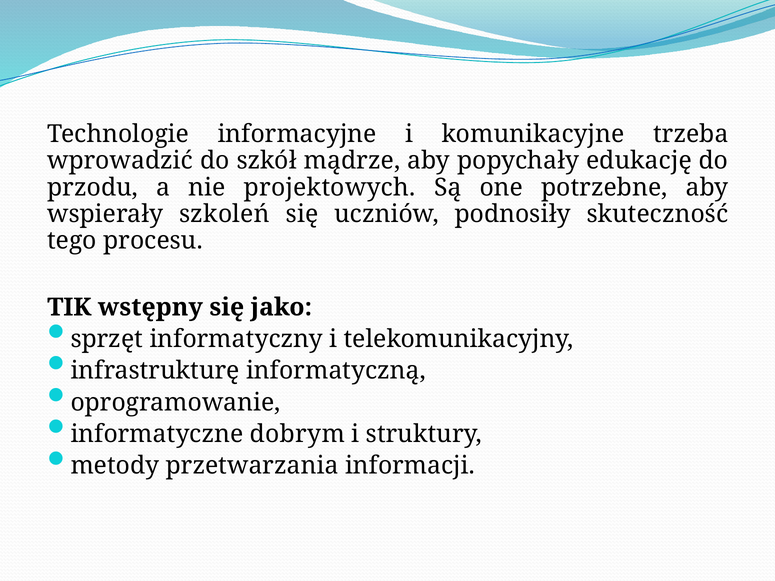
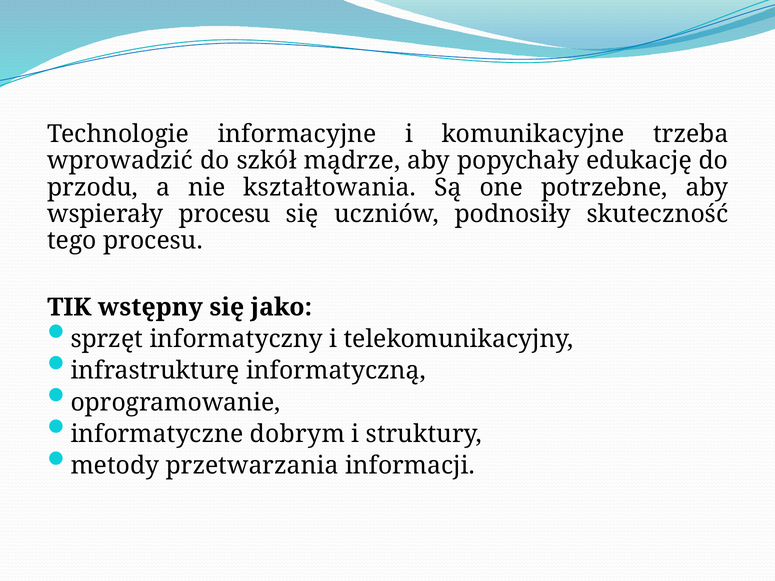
projektowych: projektowych -> kształtowania
wspierały szkoleń: szkoleń -> procesu
